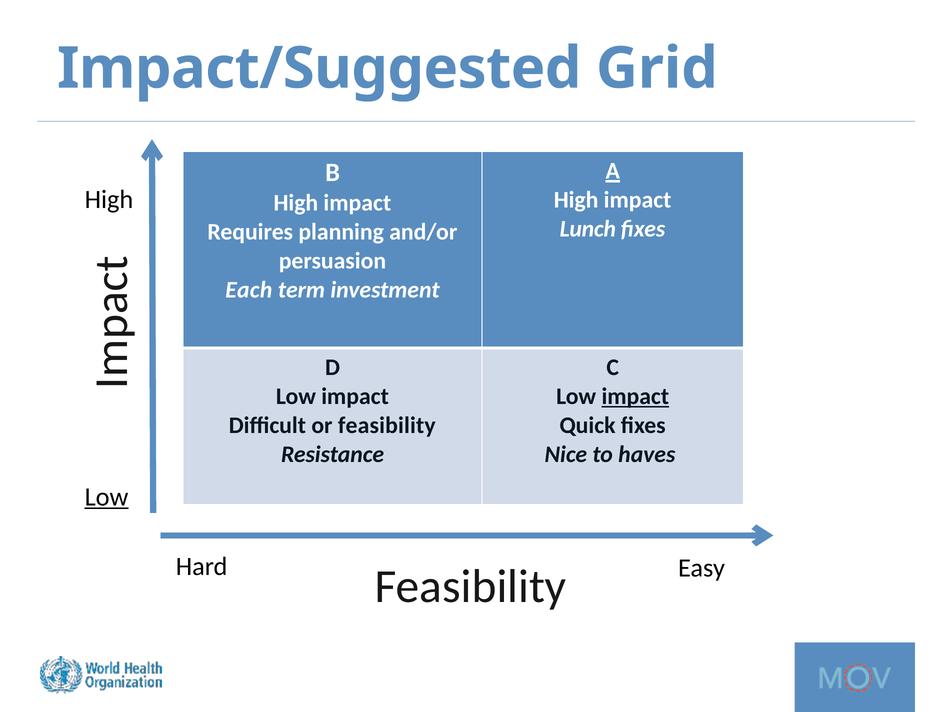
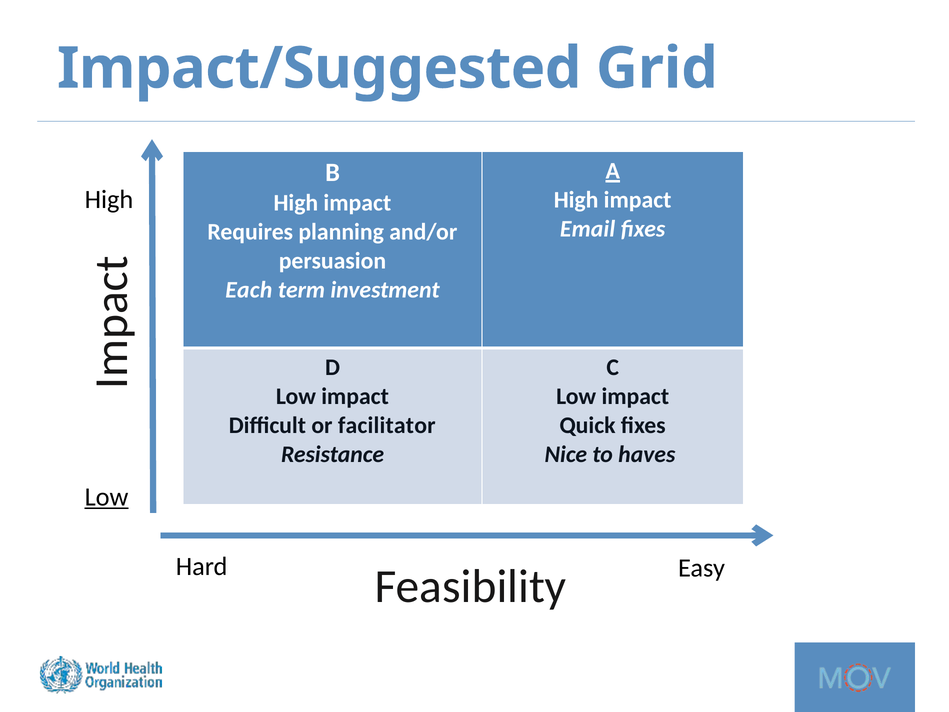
Lunch: Lunch -> Email
impact at (635, 396) underline: present -> none
or feasibility: feasibility -> facilitator
